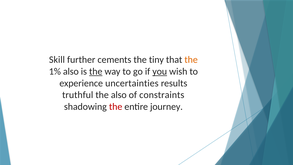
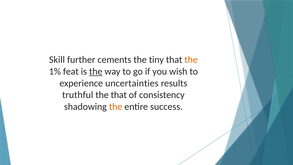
1% also: also -> feat
you underline: present -> none
the also: also -> that
constraints: constraints -> consistency
the at (116, 107) colour: red -> orange
journey: journey -> success
